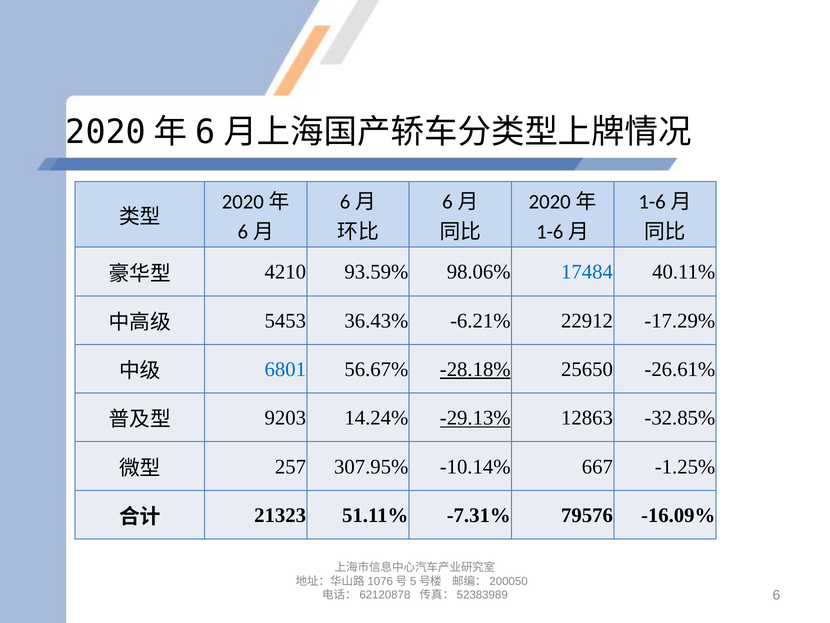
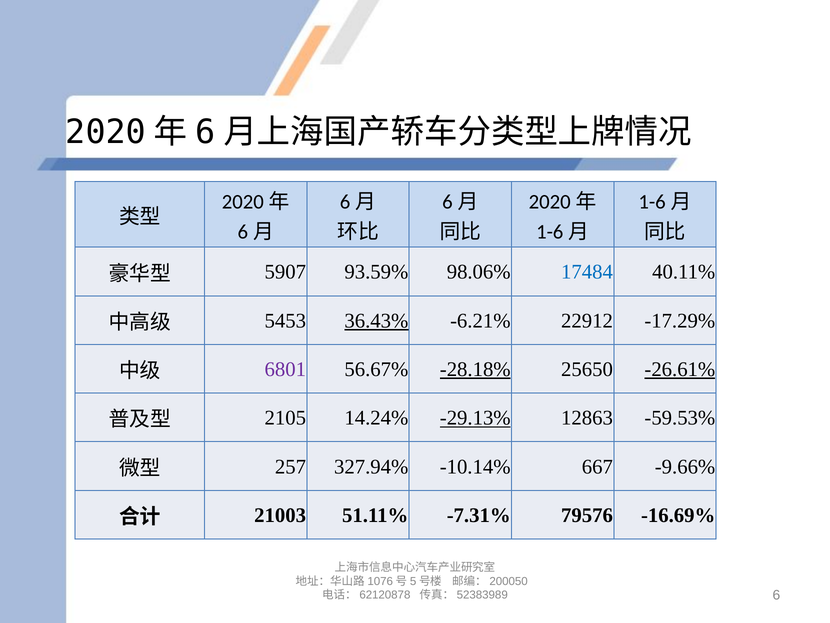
4210: 4210 -> 5907
36.43% underline: none -> present
6801 colour: blue -> purple
-26.61% underline: none -> present
9203: 9203 -> 2105
-32.85%: -32.85% -> -59.53%
307.95%: 307.95% -> 327.94%
-1.25%: -1.25% -> -9.66%
21323: 21323 -> 21003
-16.09%: -16.09% -> -16.69%
